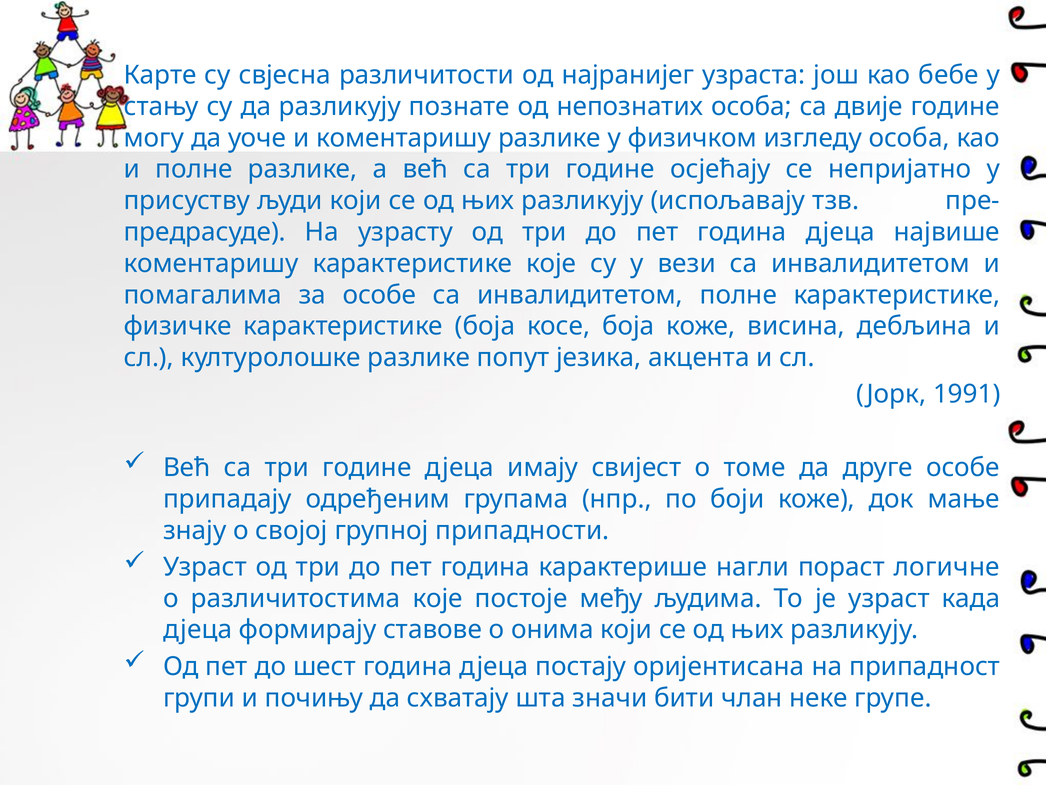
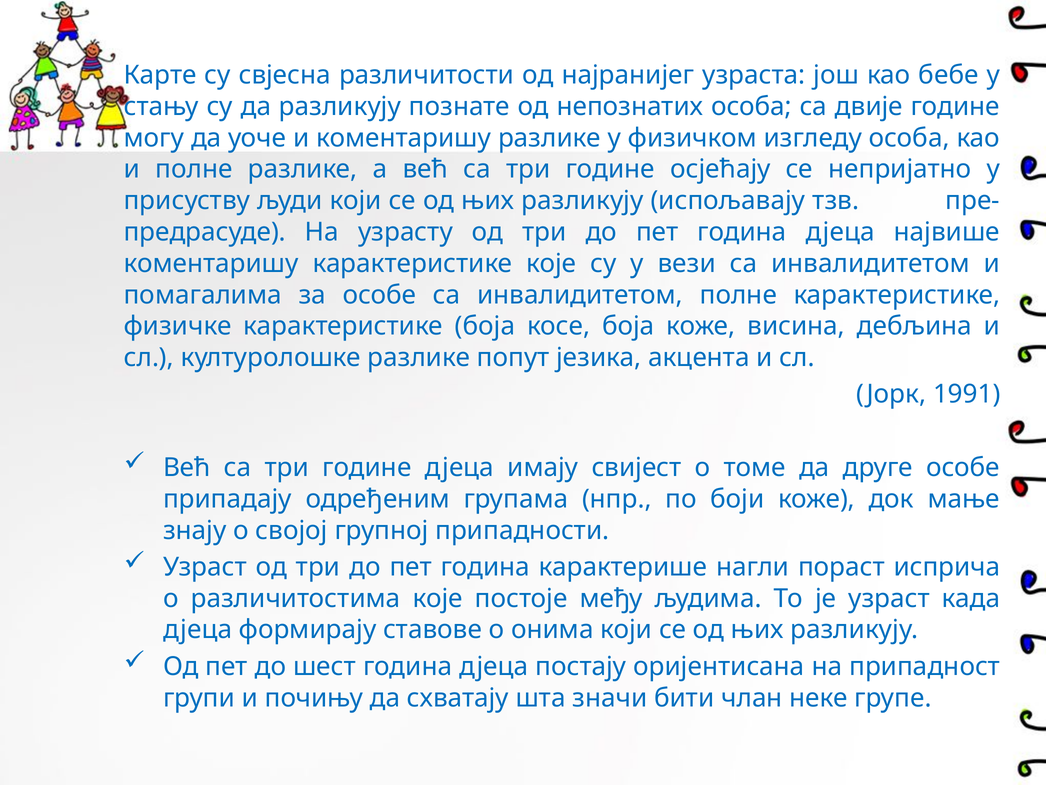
логичне: логичне -> исприча
